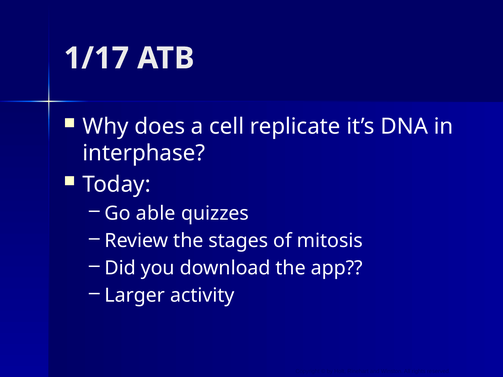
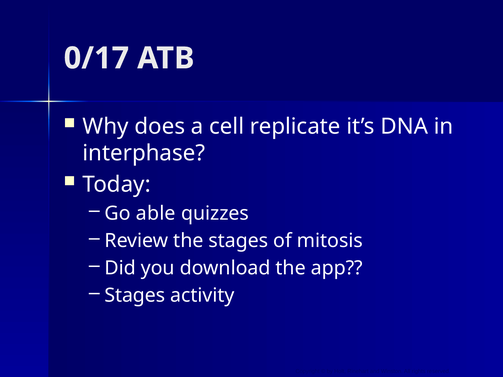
1/17: 1/17 -> 0/17
Larger at (135, 296): Larger -> Stages
